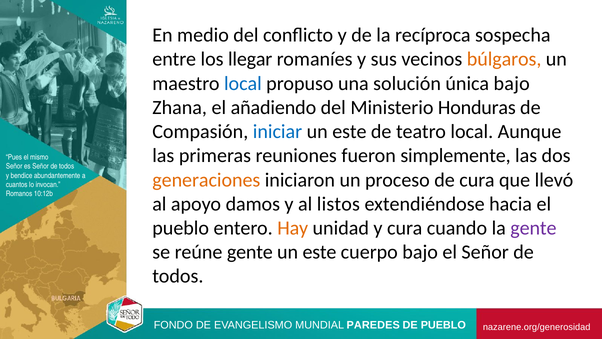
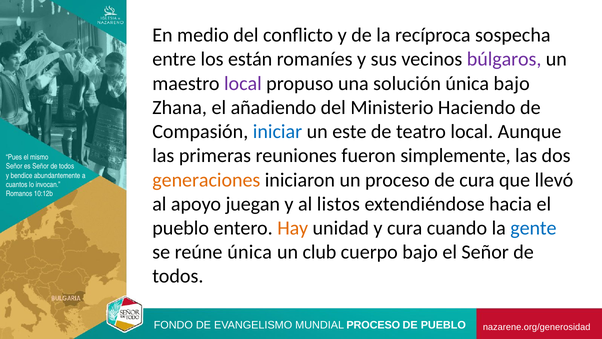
llegar: llegar -> están
búlgaros colour: orange -> purple
local at (243, 83) colour: blue -> purple
Honduras: Honduras -> Haciendo
damos: damos -> juegan
gente at (533, 228) colour: purple -> blue
reúne gente: gente -> única
este at (320, 252): este -> club
MUNDIAL PAREDES: PAREDES -> PROCESO
